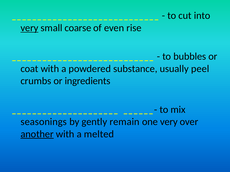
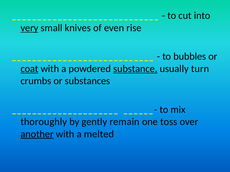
coarse: coarse -> knives
coat underline: none -> present
substance underline: none -> present
peel: peel -> turn
ingredients: ingredients -> substances
seasonings: seasonings -> thoroughly
one very: very -> toss
